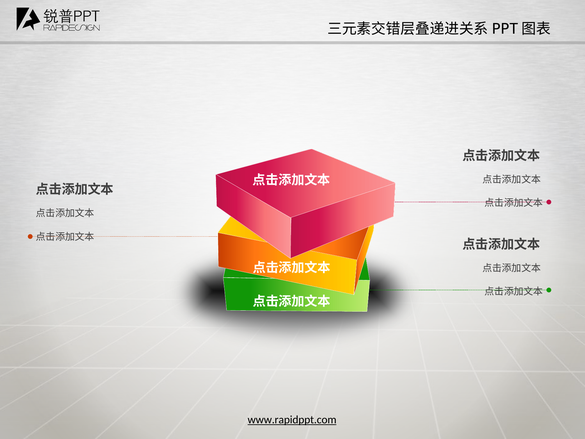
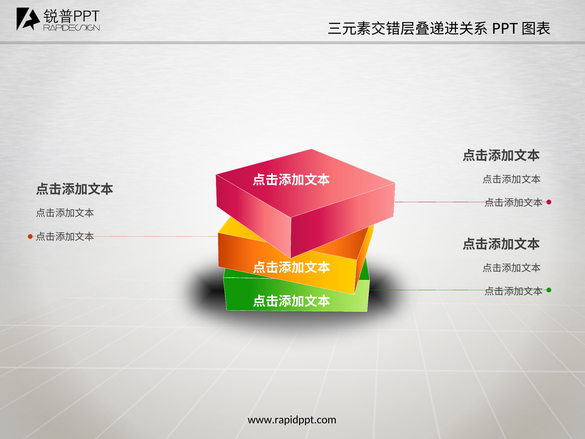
www.rapidppt.com underline: present -> none
